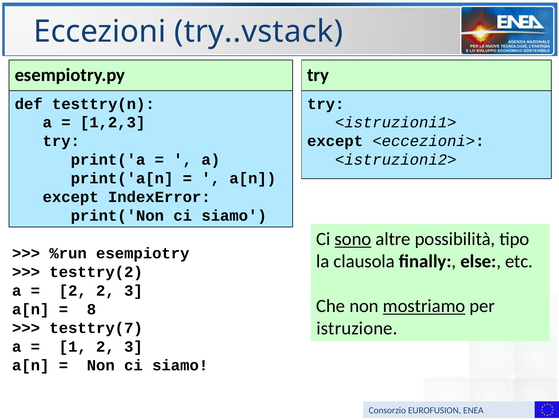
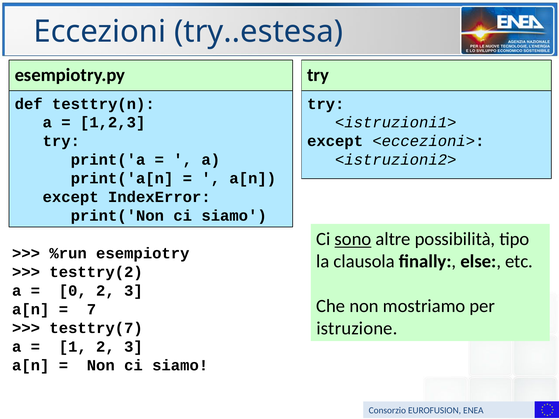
try..vstack: try..vstack -> try..estesa
2 at (73, 291): 2 -> 0
mostriamo underline: present -> none
8: 8 -> 7
